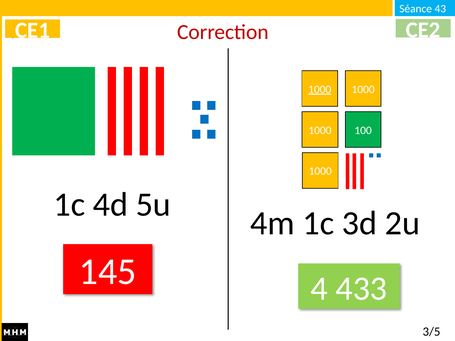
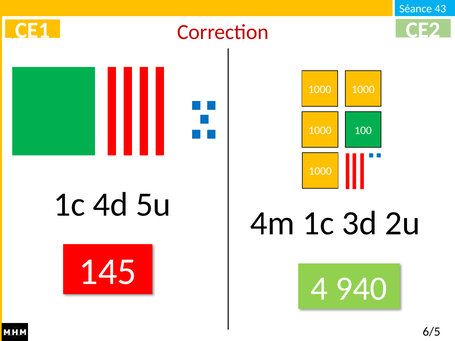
1000 at (320, 89) underline: present -> none
433: 433 -> 940
3/5: 3/5 -> 6/5
